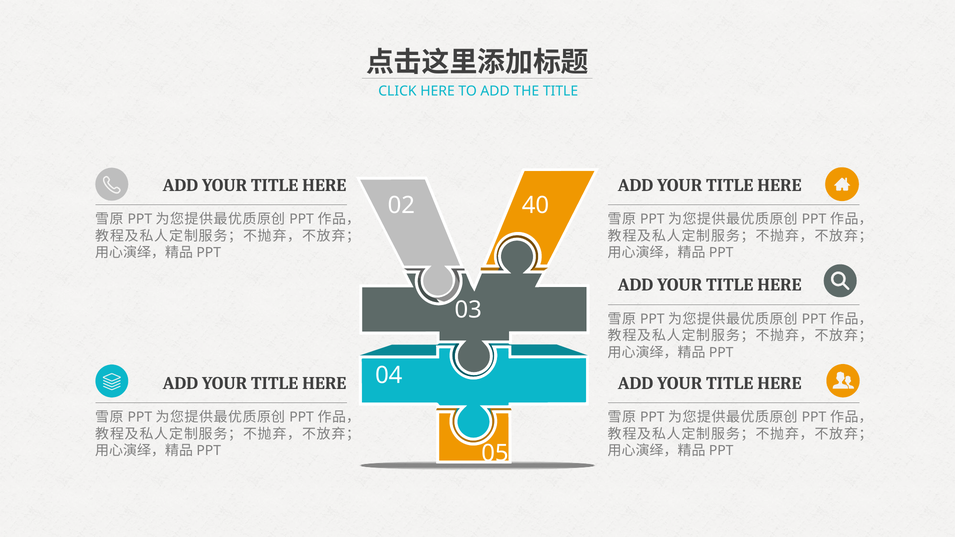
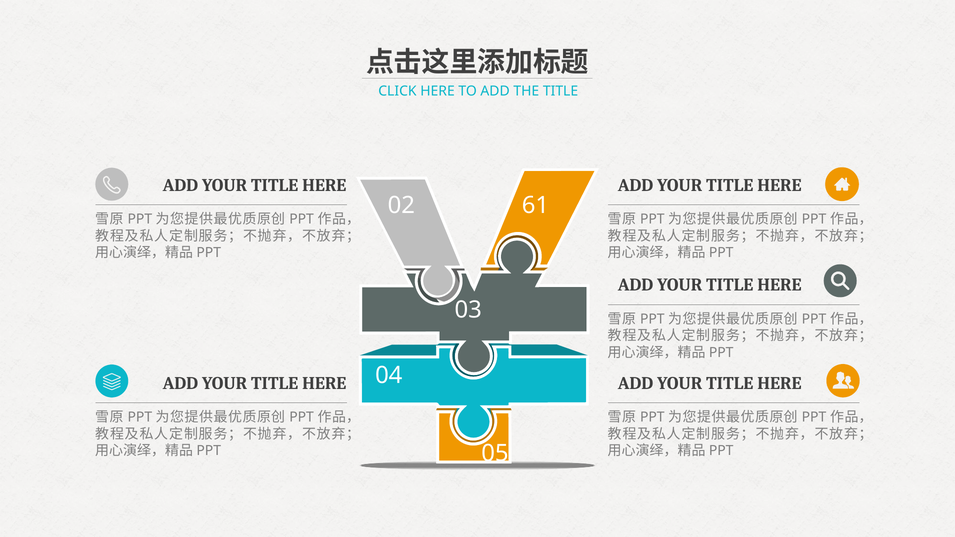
40: 40 -> 61
